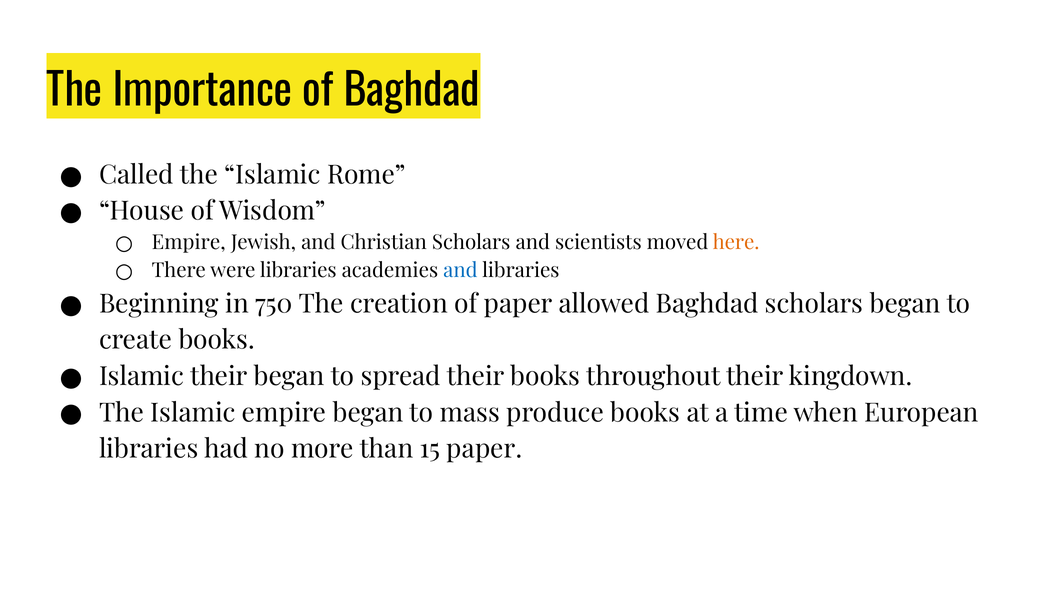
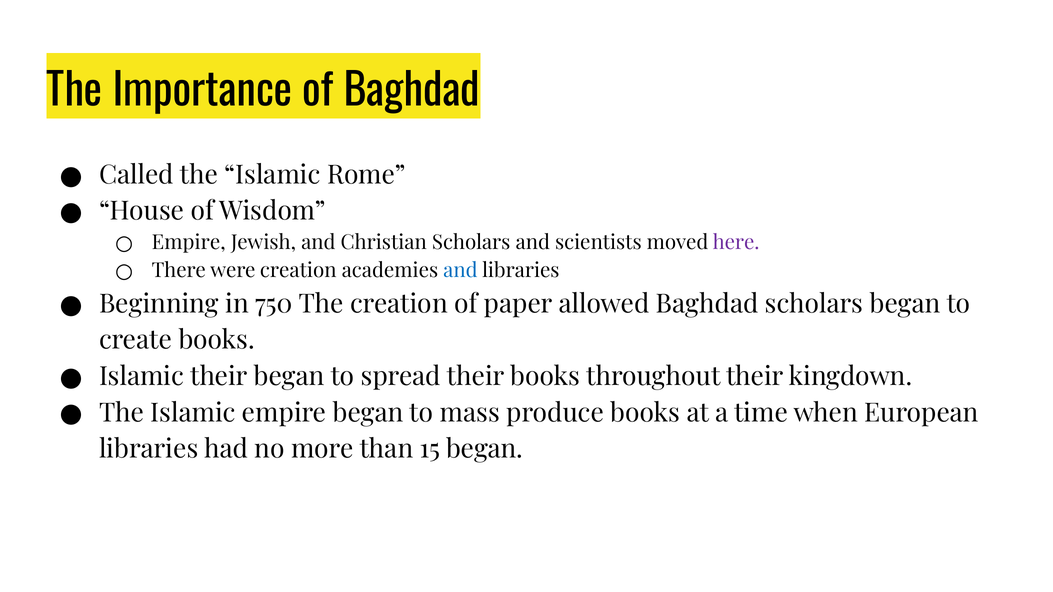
here colour: orange -> purple
were libraries: libraries -> creation
15 paper: paper -> began
